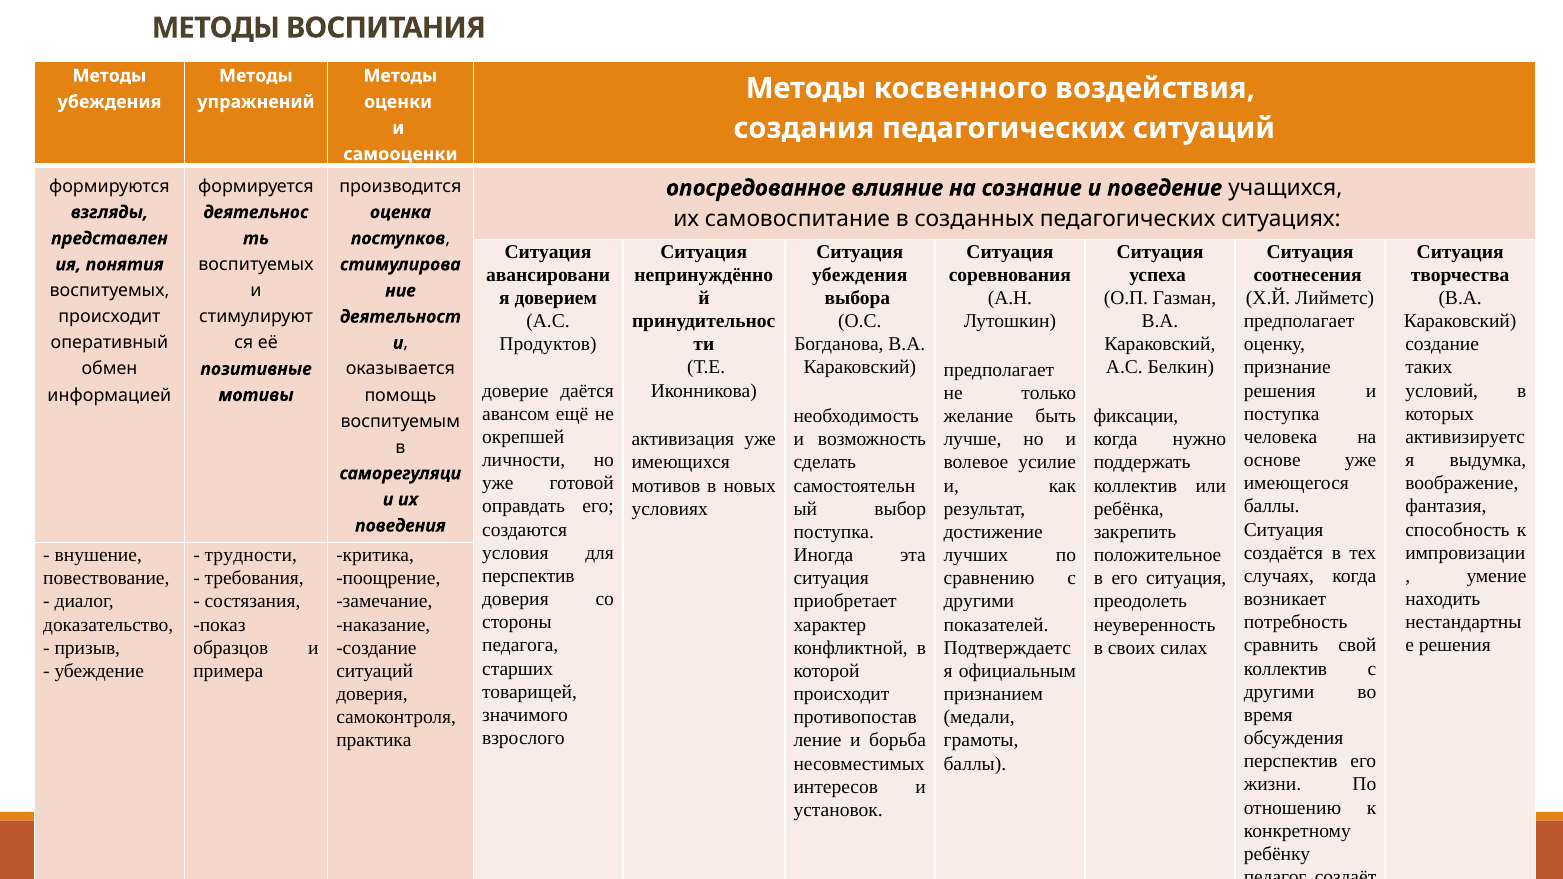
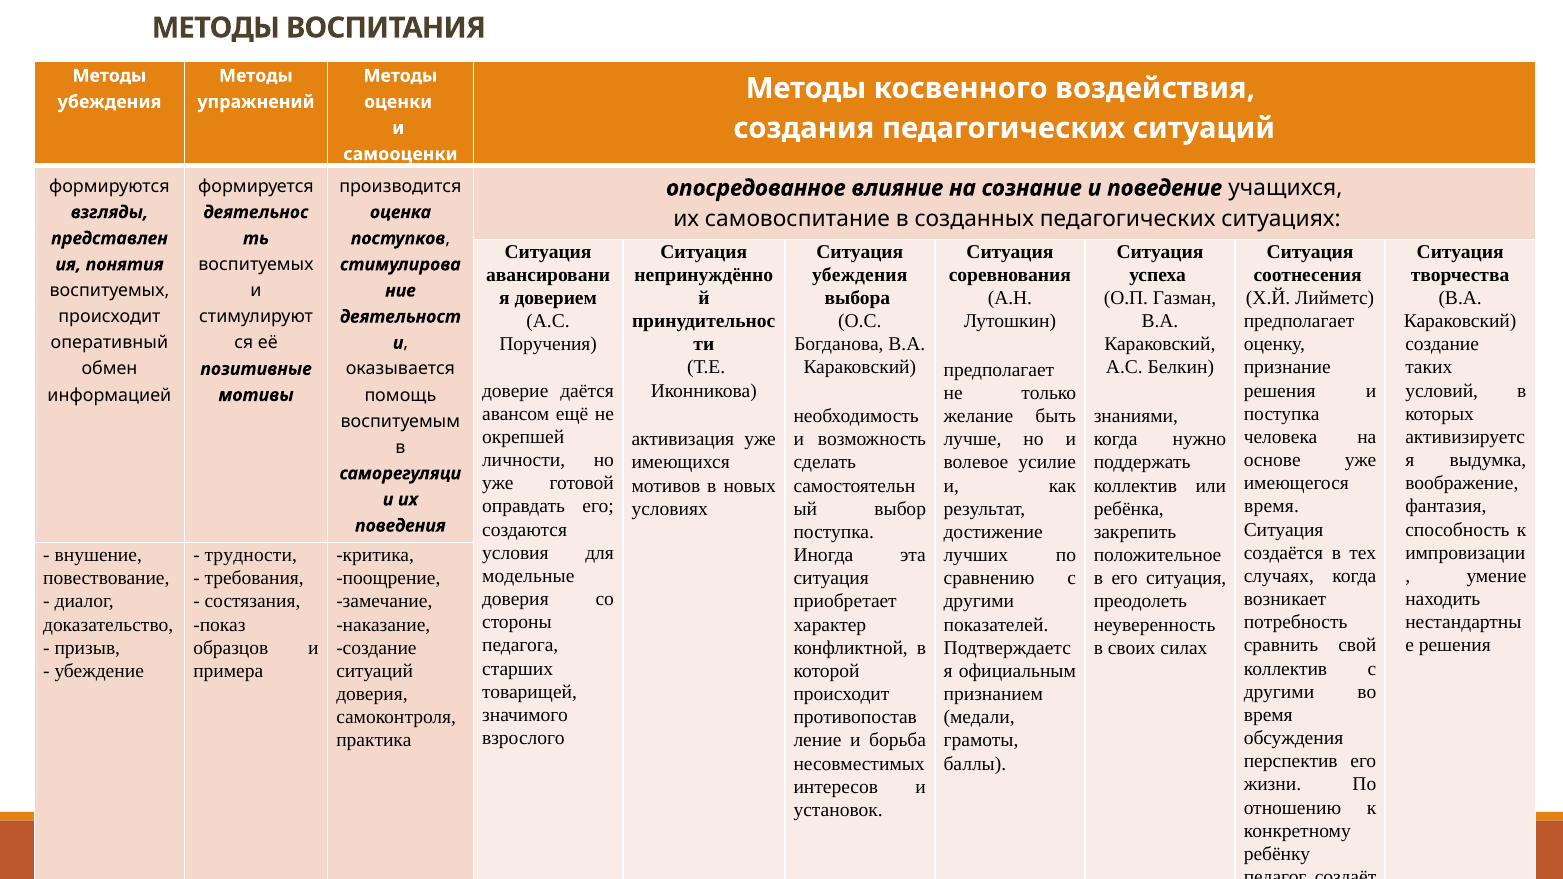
Продуктов: Продуктов -> Поручения
фиксации: фиксации -> знаниями
баллы at (1272, 507): баллы -> время
перспектив at (528, 576): перспектив -> модельные
